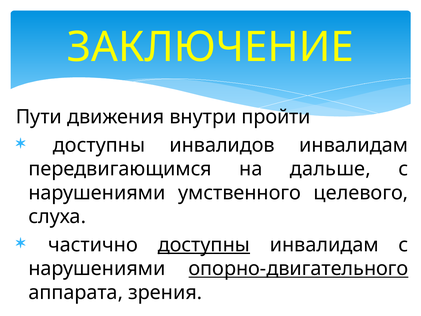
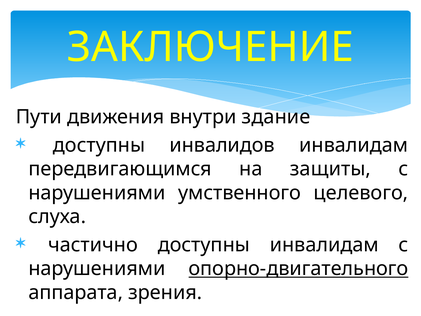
пройти: пройти -> здание
дальше: дальше -> защиты
доступны at (204, 245) underline: present -> none
